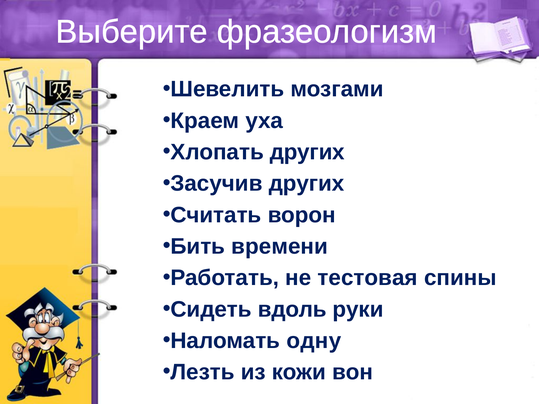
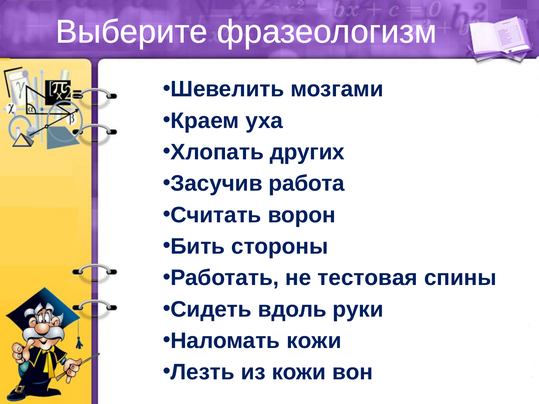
Засучив других: других -> работа
времени: времени -> стороны
Наломать одну: одну -> кожи
